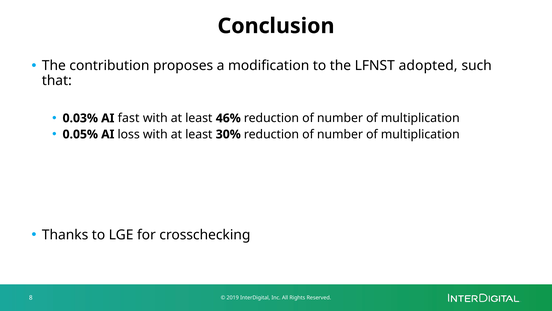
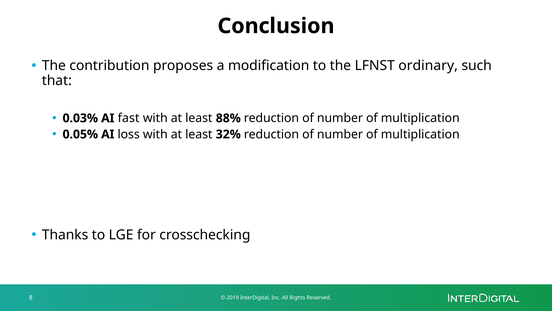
adopted: adopted -> ordinary
46%: 46% -> 88%
30%: 30% -> 32%
